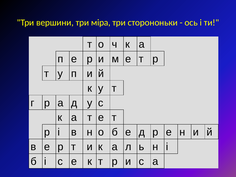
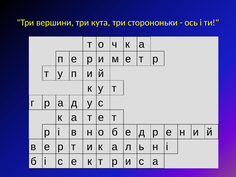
міра: міра -> кута
